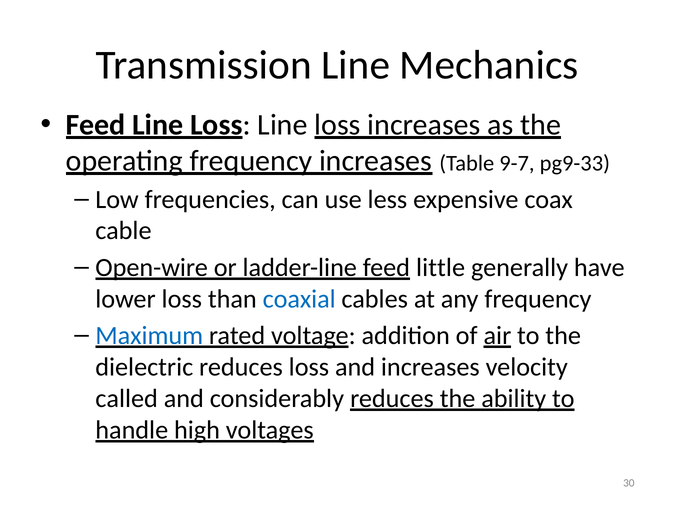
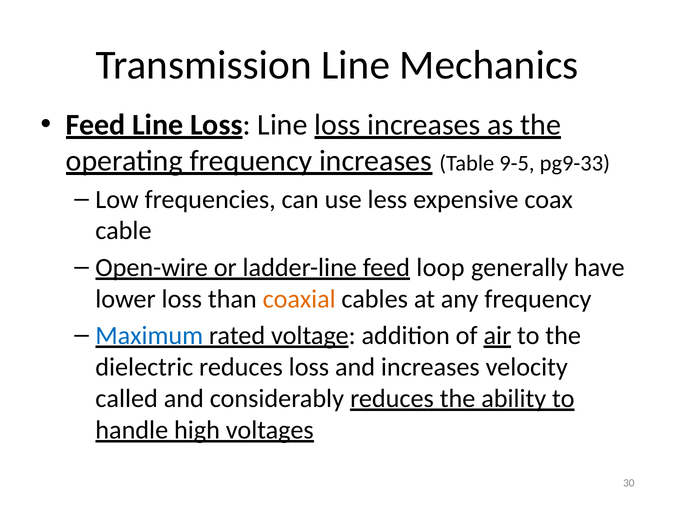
9-7: 9-7 -> 9-5
little: little -> loop
coaxial colour: blue -> orange
